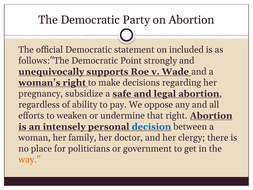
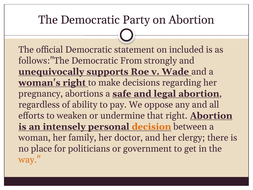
Point: Point -> From
subsidize: subsidize -> abortions
decision colour: blue -> orange
